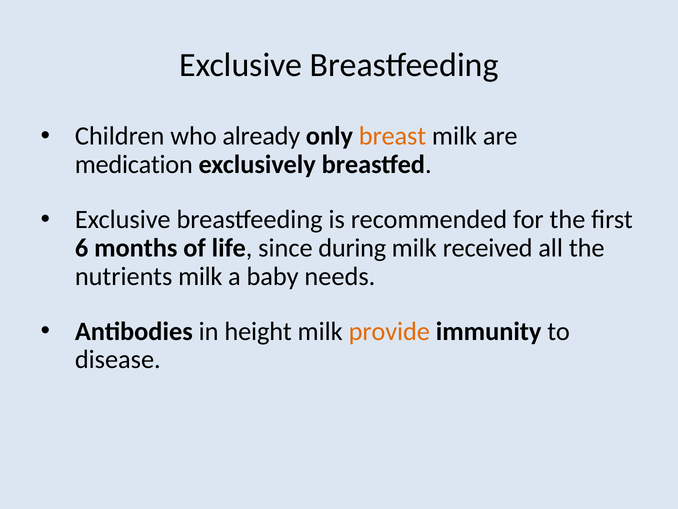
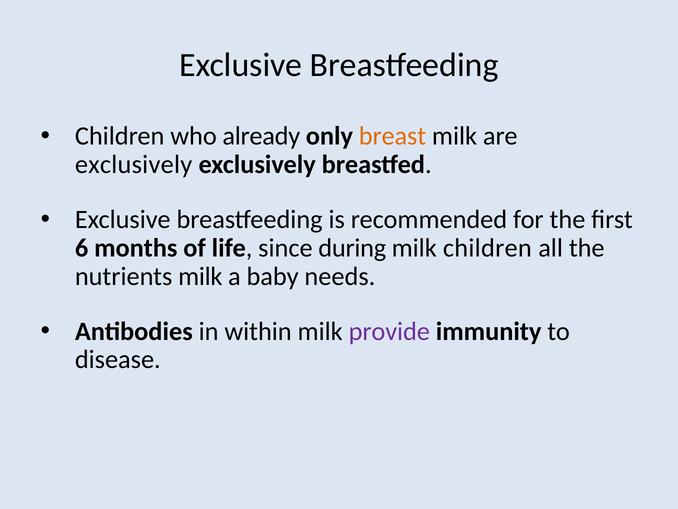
medication at (134, 165): medication -> exclusively
milk received: received -> children
height: height -> within
provide colour: orange -> purple
